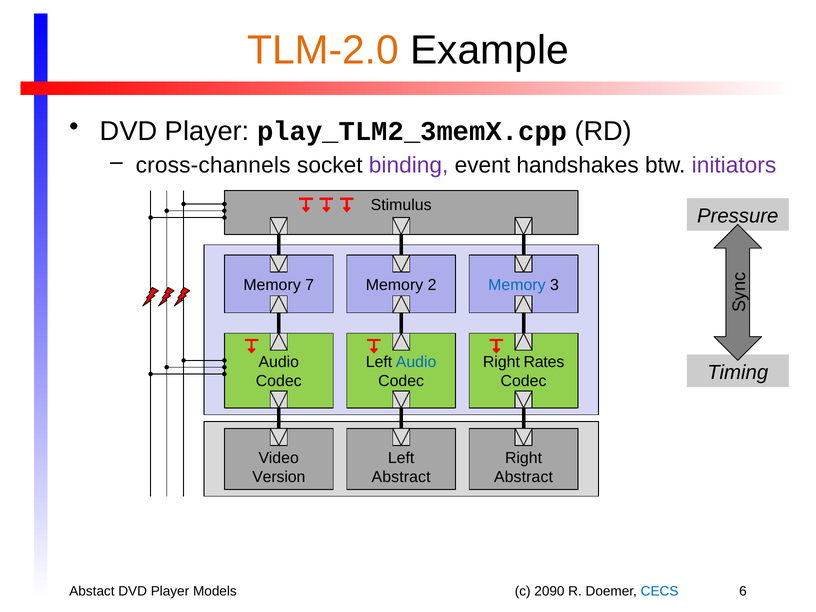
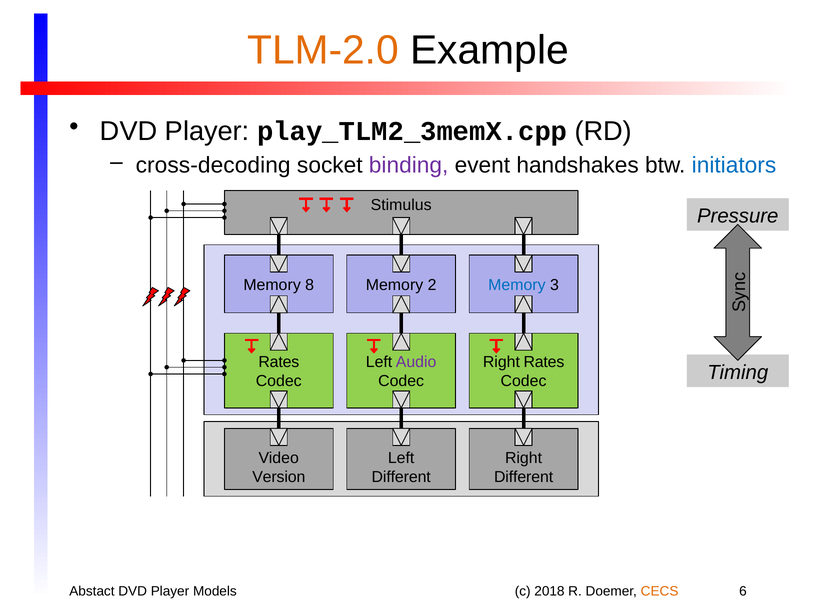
cross-channels: cross-channels -> cross-decoding
initiators colour: purple -> blue
7: 7 -> 8
Audio at (279, 362): Audio -> Rates
Audio at (416, 362) colour: blue -> purple
Abstract at (401, 477): Abstract -> Different
Abstract at (523, 477): Abstract -> Different
2090: 2090 -> 2018
CECS colour: blue -> orange
